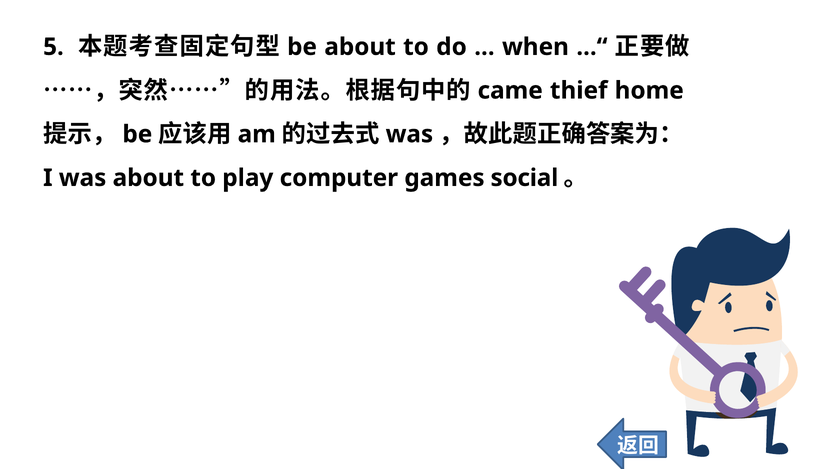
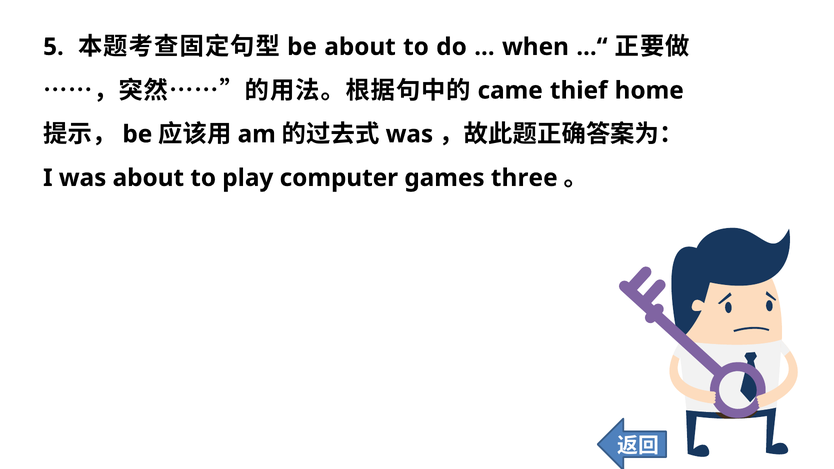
social: social -> three
